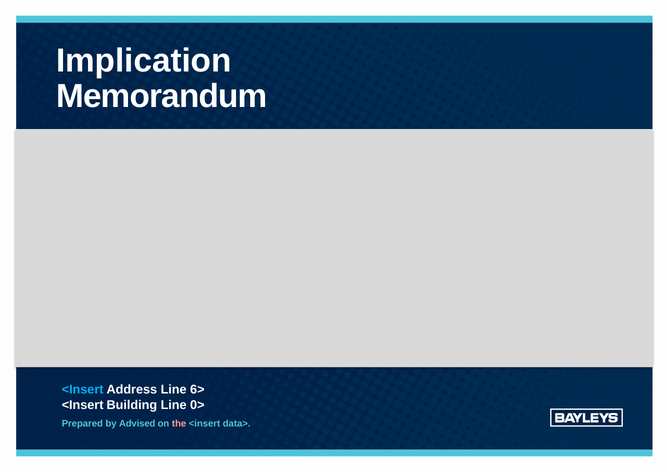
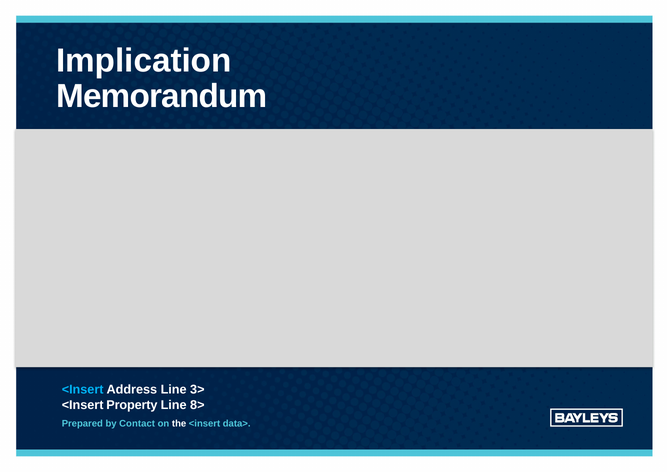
6>: 6> -> 3>
Building: Building -> Property
0>: 0> -> 8>
Advised: Advised -> Contact
the colour: pink -> white
